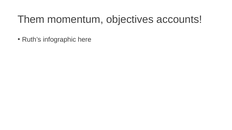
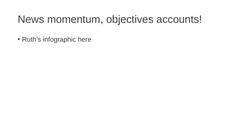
Them: Them -> News
